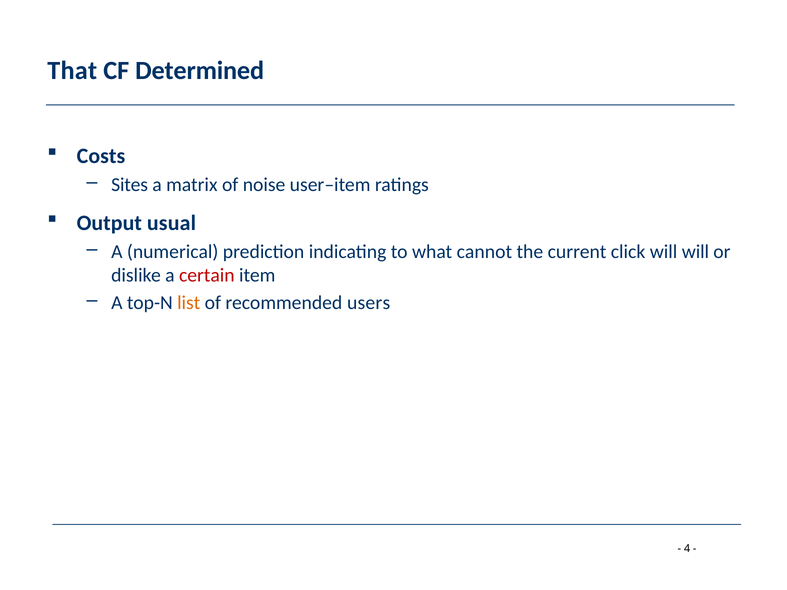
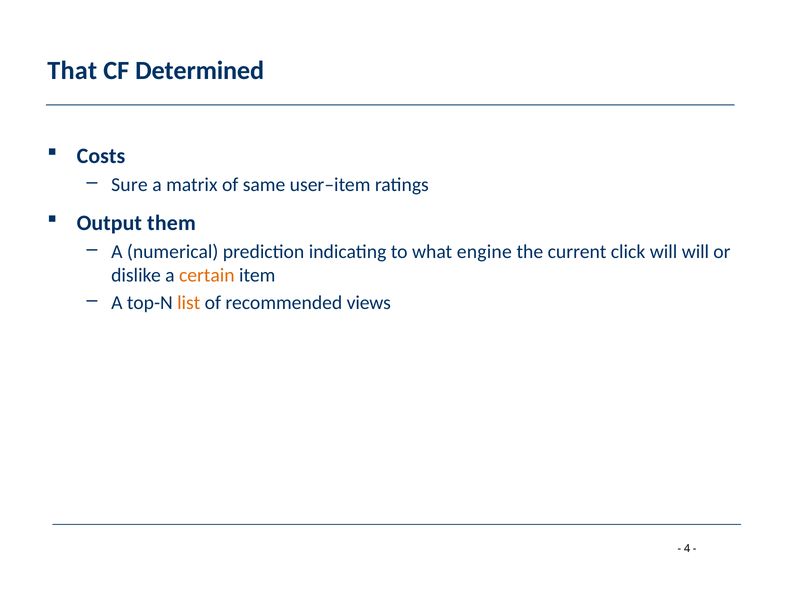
Sites: Sites -> Sure
noise: noise -> same
usual: usual -> them
cannot: cannot -> engine
certain colour: red -> orange
users: users -> views
